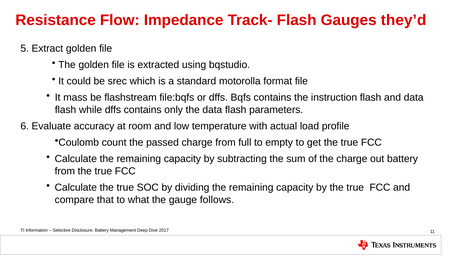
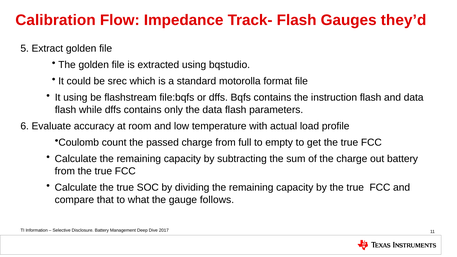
Resistance: Resistance -> Calibration
It mass: mass -> using
